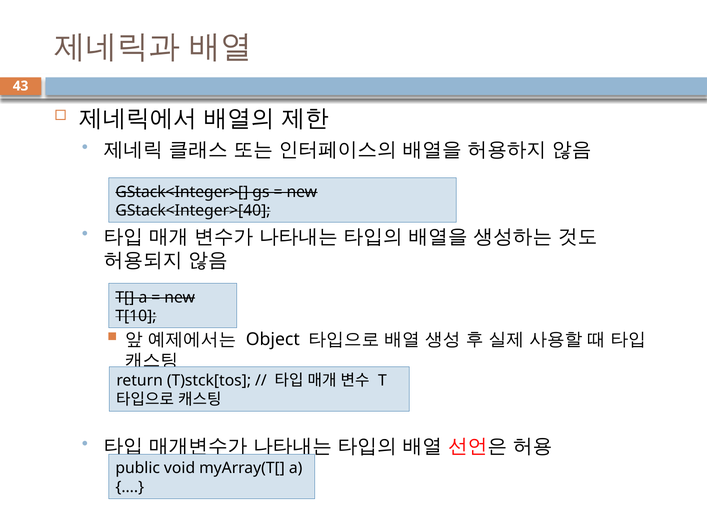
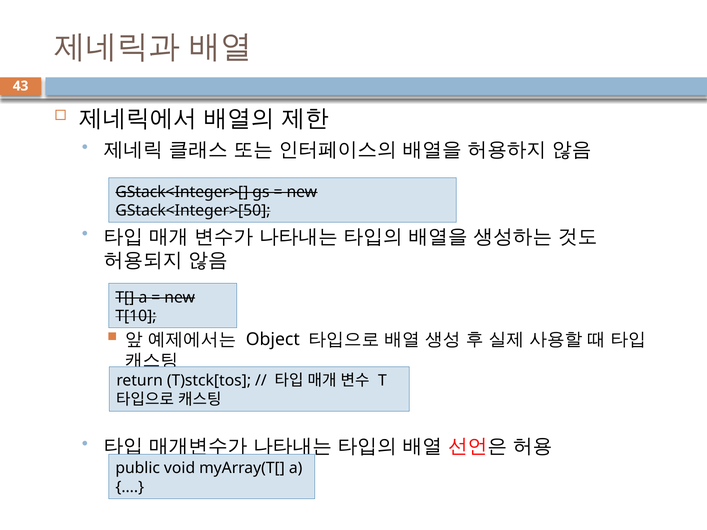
GStack<Integer>[40: GStack<Integer>[40 -> GStack<Integer>[50
